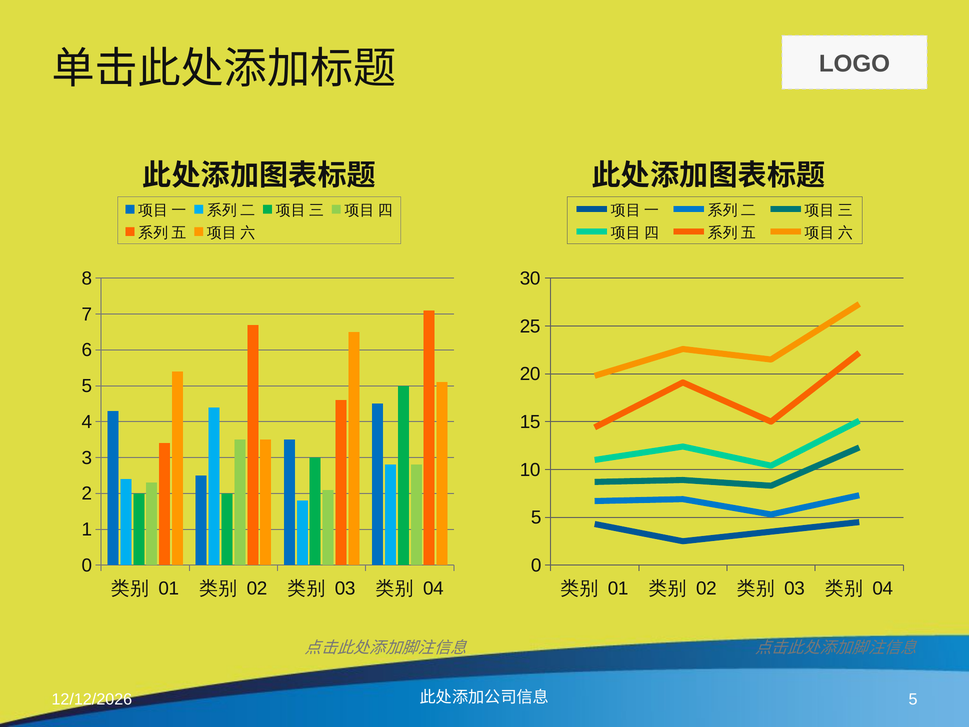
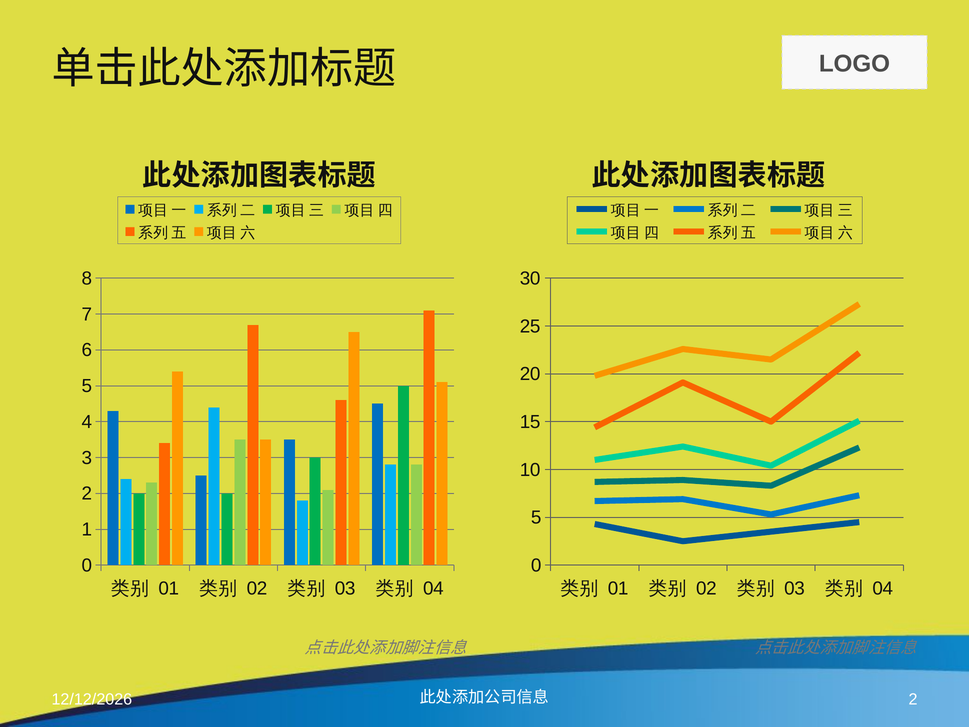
5 at (913, 699): 5 -> 2
